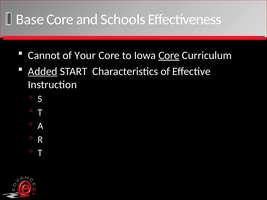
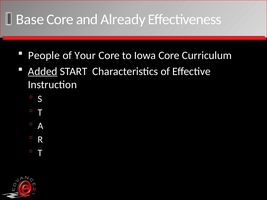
Schools: Schools -> Already
Cannot: Cannot -> People
Core at (169, 55) underline: present -> none
